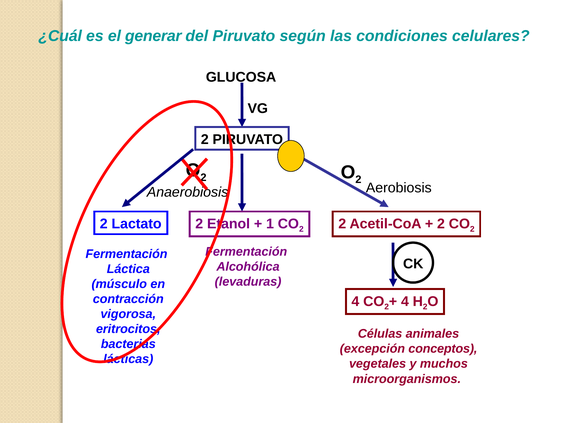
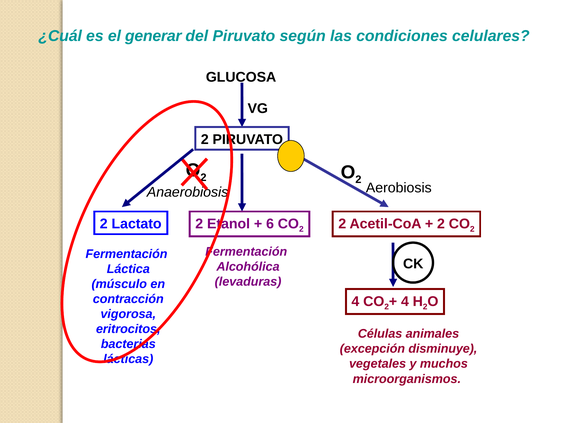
1: 1 -> 6
conceptos: conceptos -> disminuye
